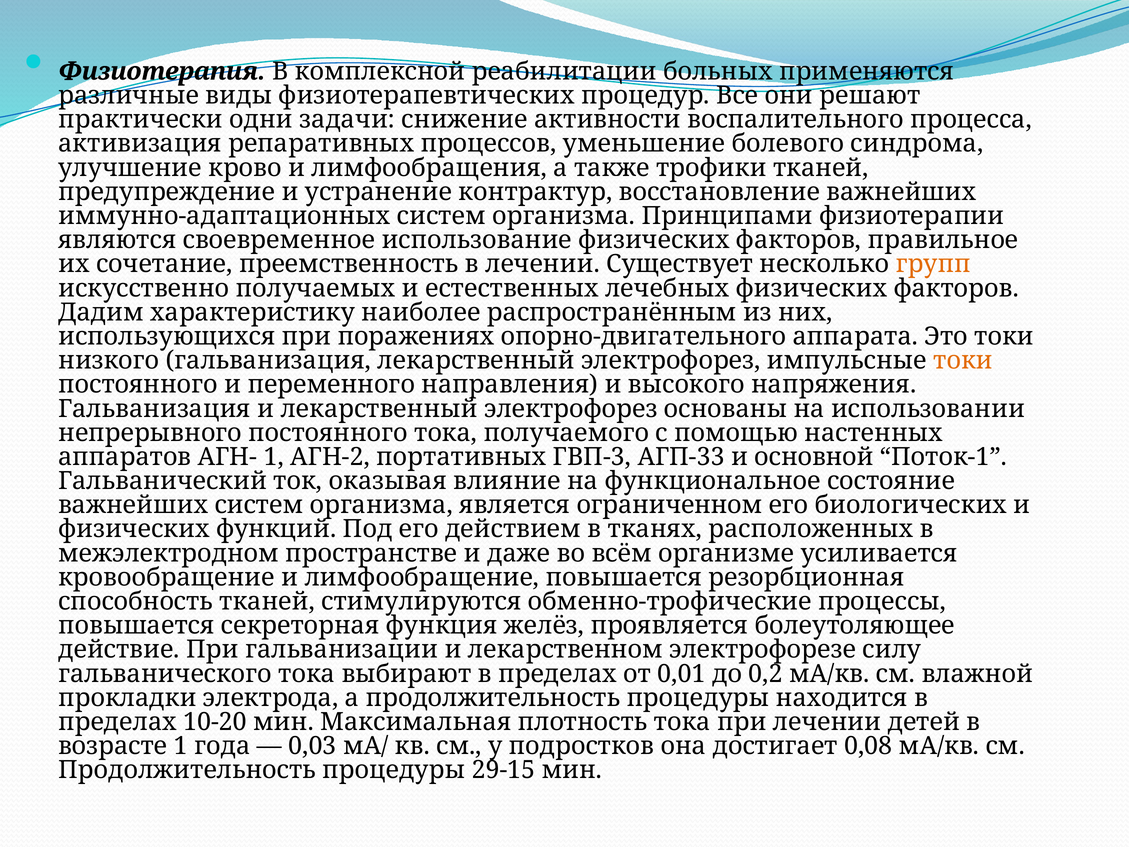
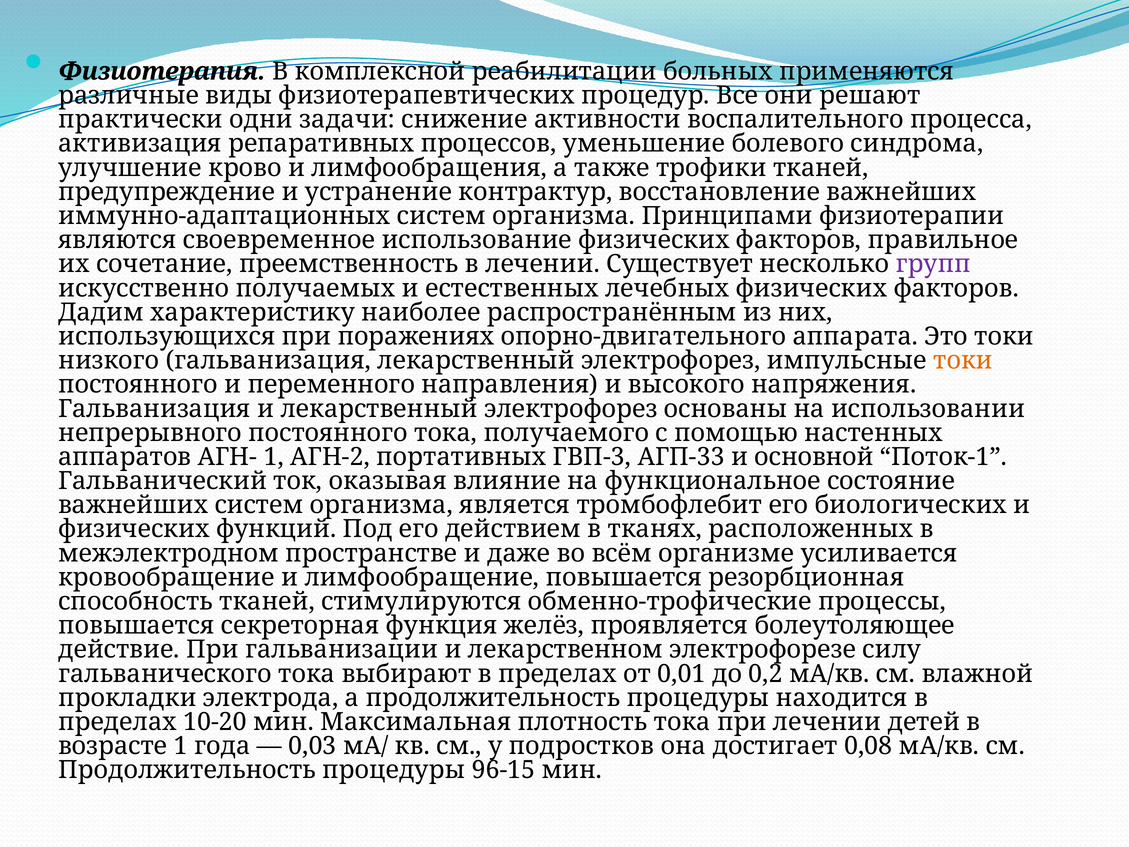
групп colour: orange -> purple
ограниченном: ограниченном -> тромбофлебит
29-15: 29-15 -> 96-15
